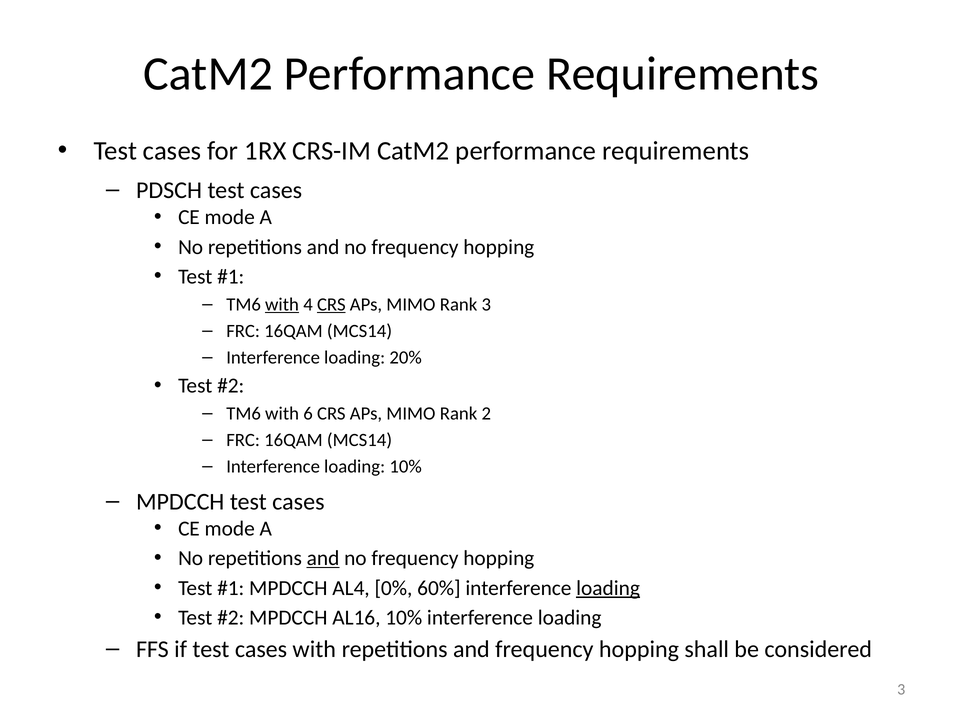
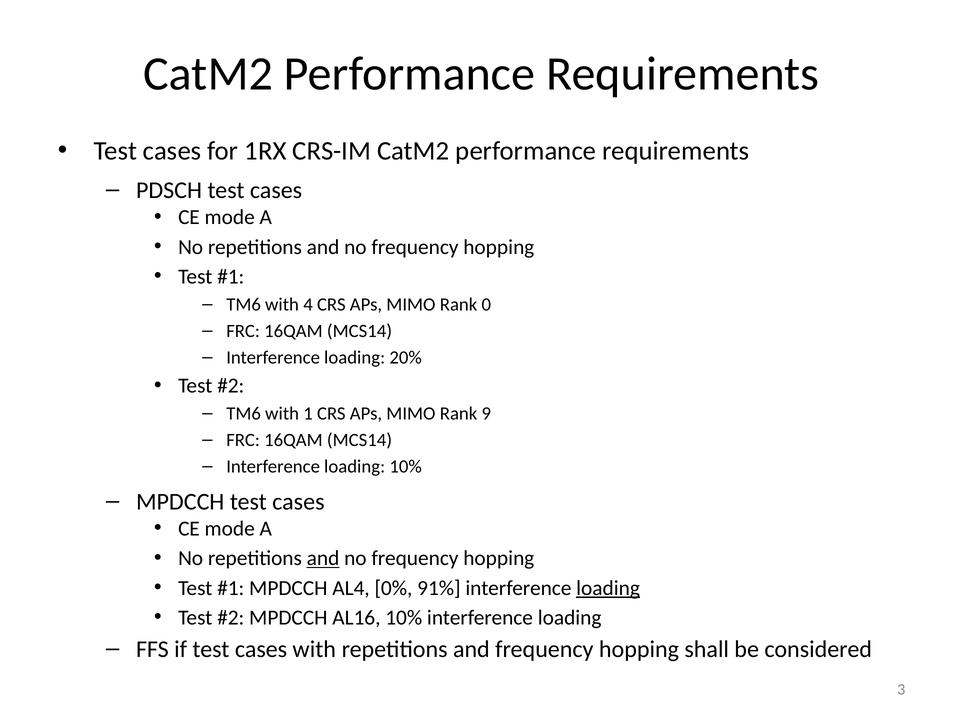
with at (282, 305) underline: present -> none
CRS at (331, 305) underline: present -> none
Rank 3: 3 -> 0
6: 6 -> 1
2: 2 -> 9
60%: 60% -> 91%
